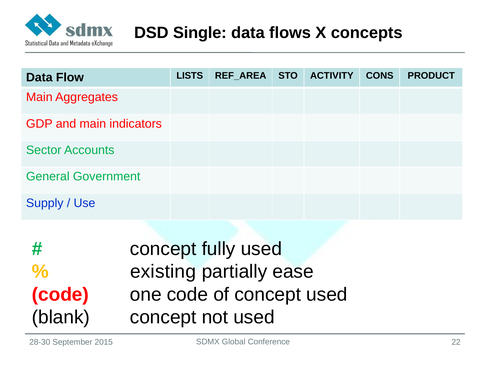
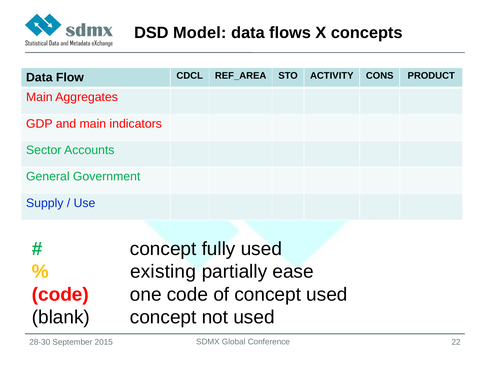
Single: Single -> Model
LISTS: LISTS -> CDCL
